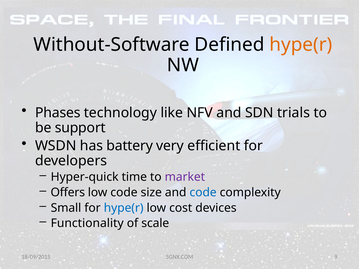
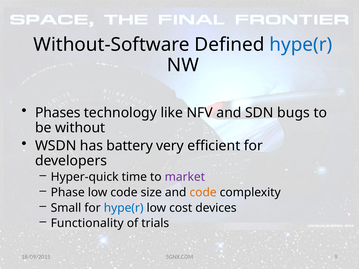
hype(r at (301, 45) colour: orange -> blue
trials: trials -> bugs
support: support -> without
Offers: Offers -> Phase
code at (203, 193) colour: blue -> orange
scale: scale -> trials
